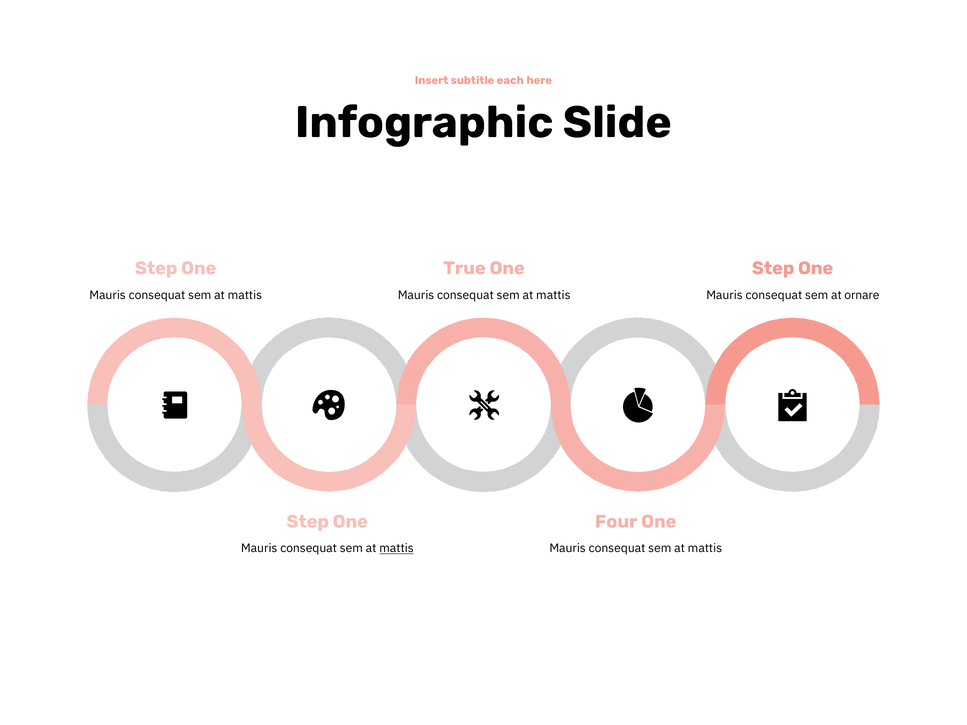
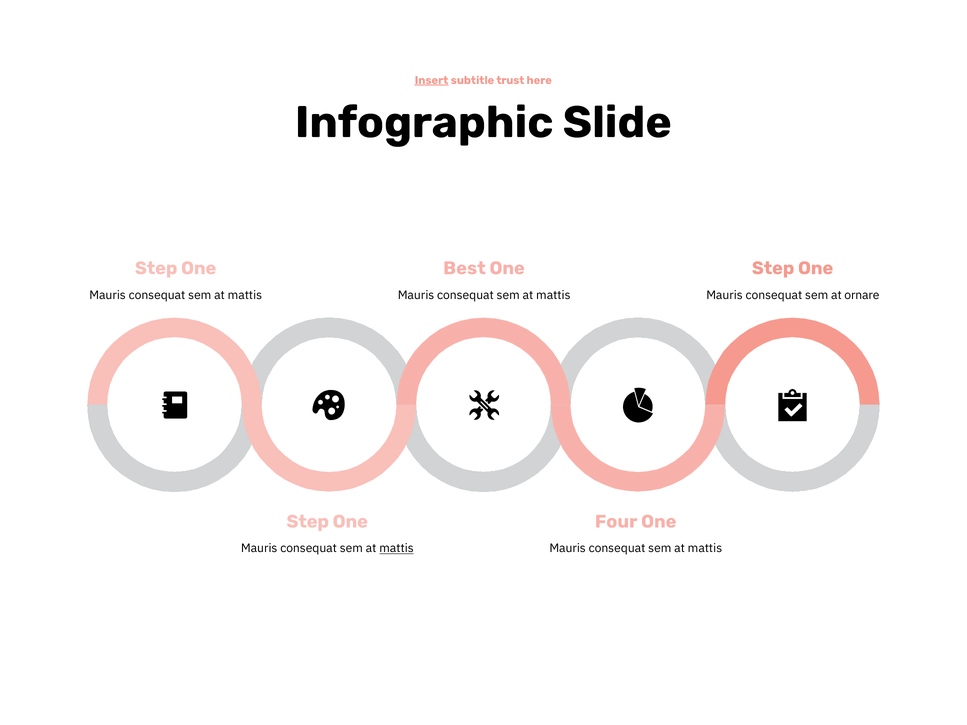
Insert underline: none -> present
each: each -> trust
True: True -> Best
